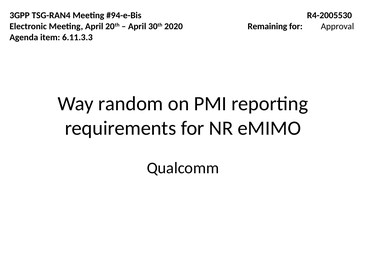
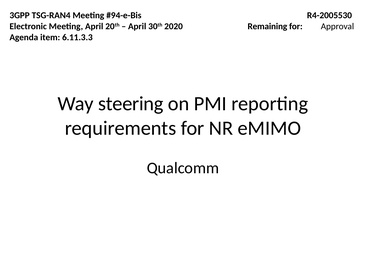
random: random -> steering
